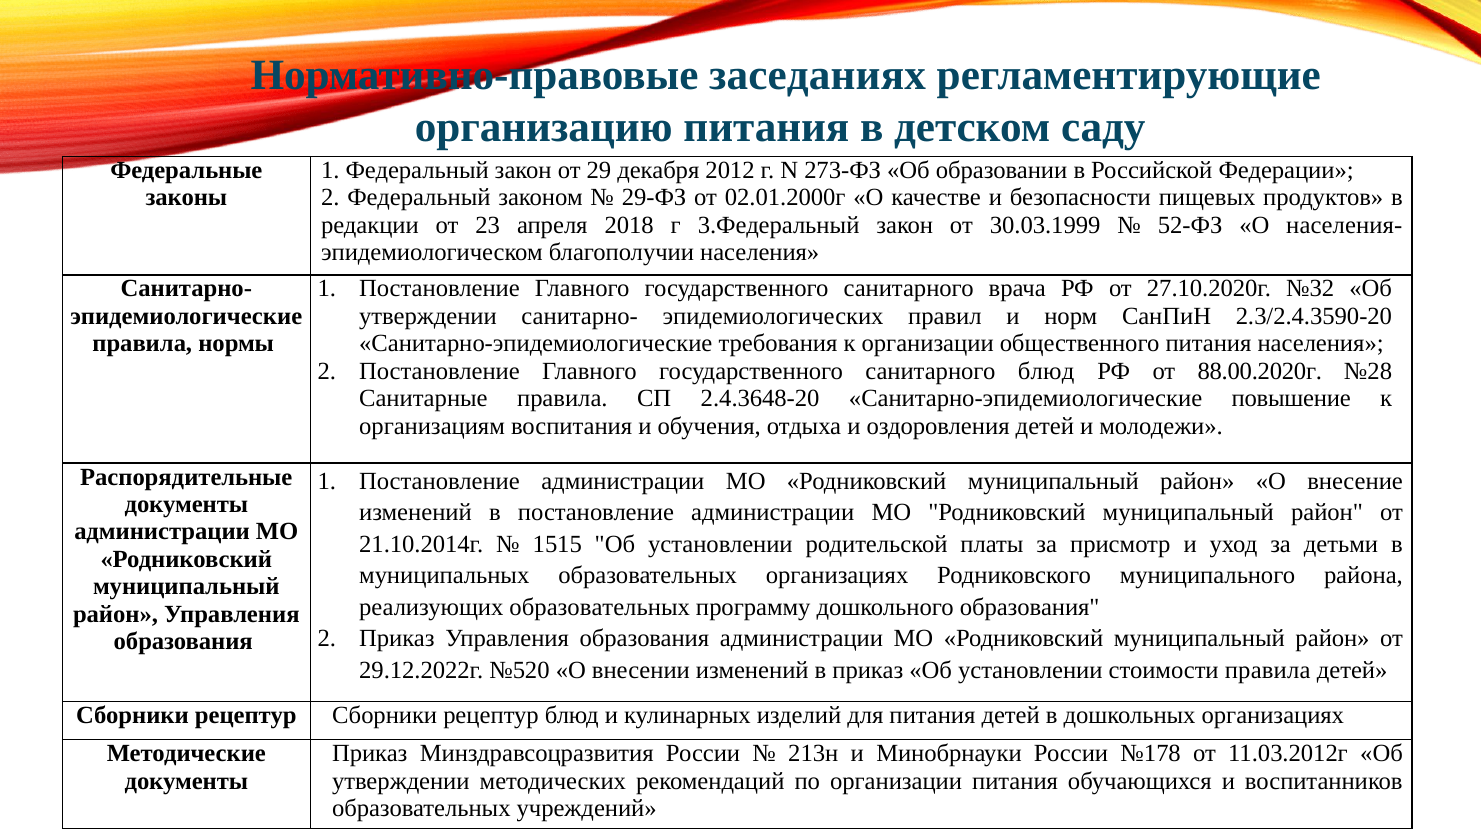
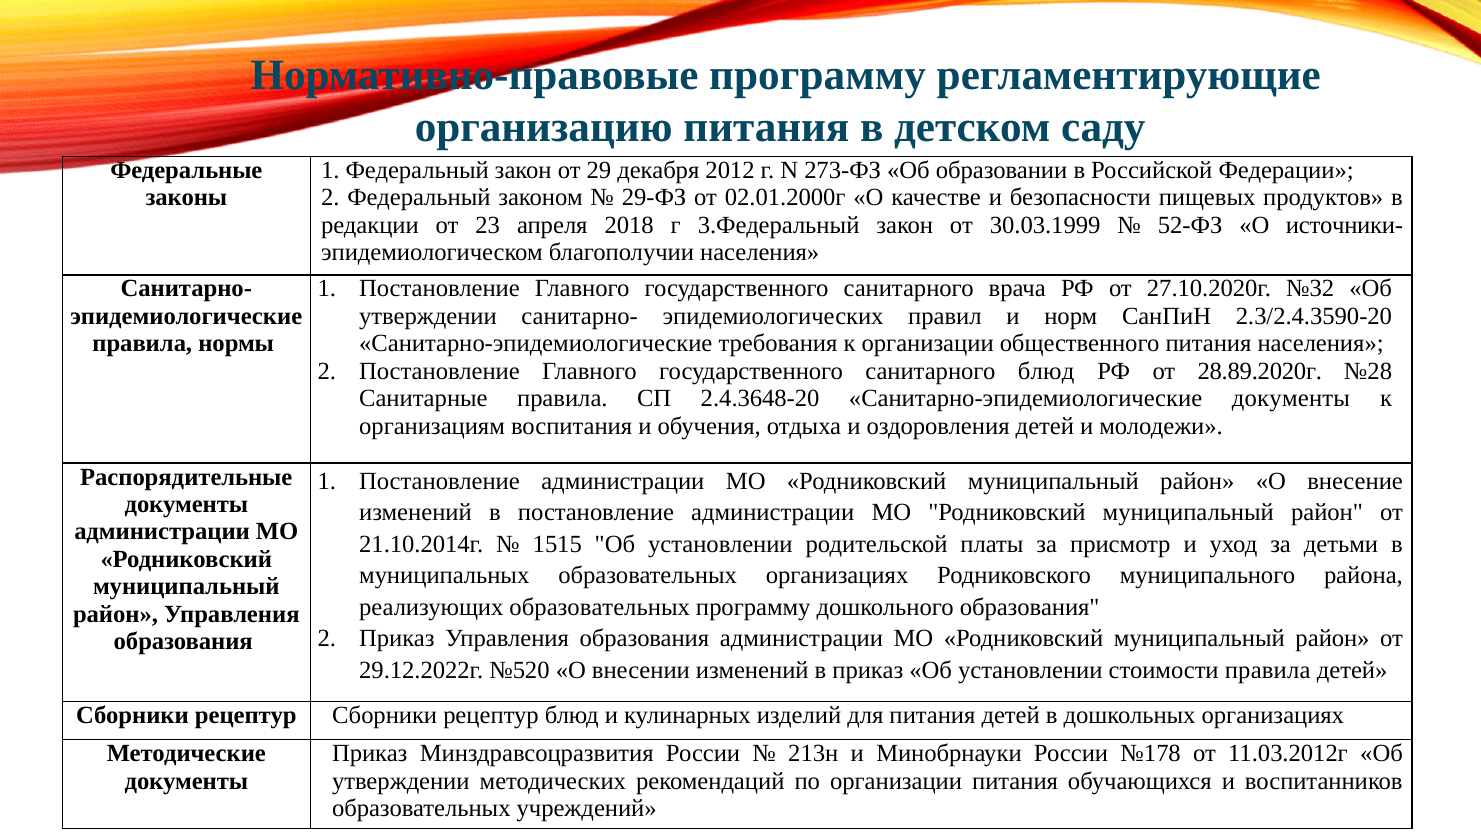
Нормативно-правовые заседаниях: заседаниях -> программу
населения-: населения- -> источники-
88.00.2020г: 88.00.2020г -> 28.89.2020г
Санитарно-эпидемиологические повышение: повышение -> документы
